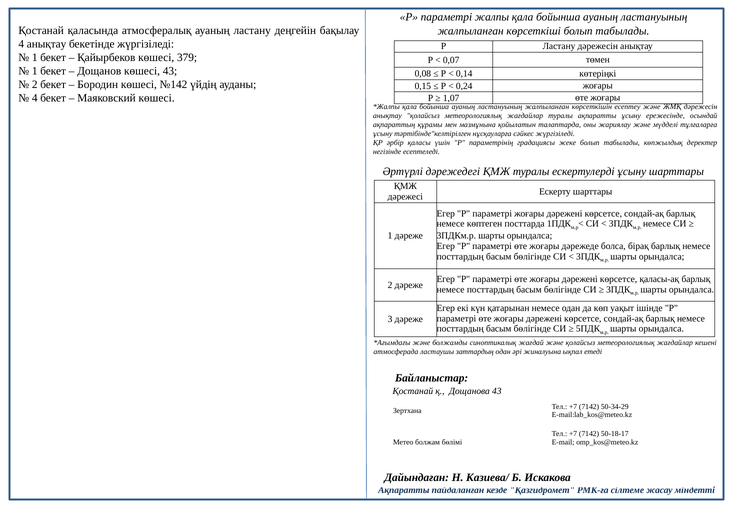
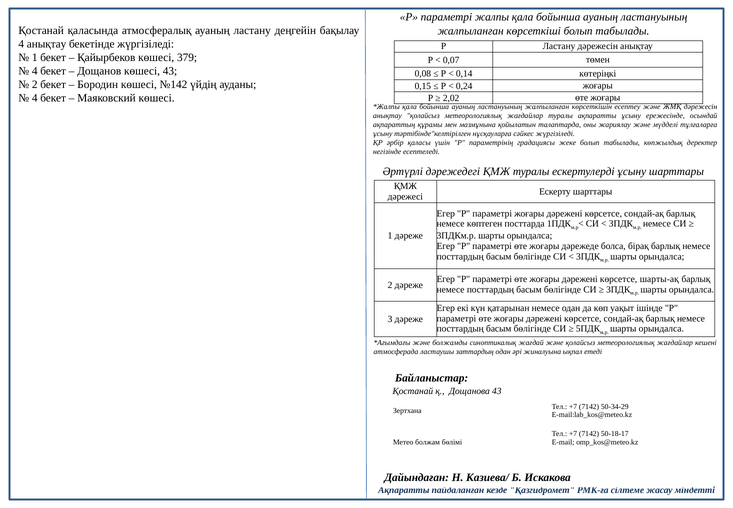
1 at (35, 71): 1 -> 4
1,07: 1,07 -> 2,02
қаласы-ақ: қаласы-ақ -> шарты-ақ
